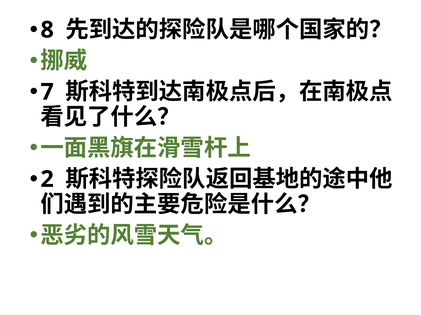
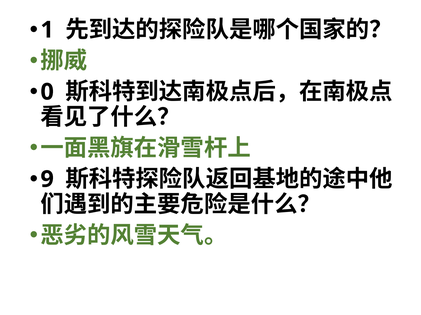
8: 8 -> 1
7: 7 -> 0
2: 2 -> 9
